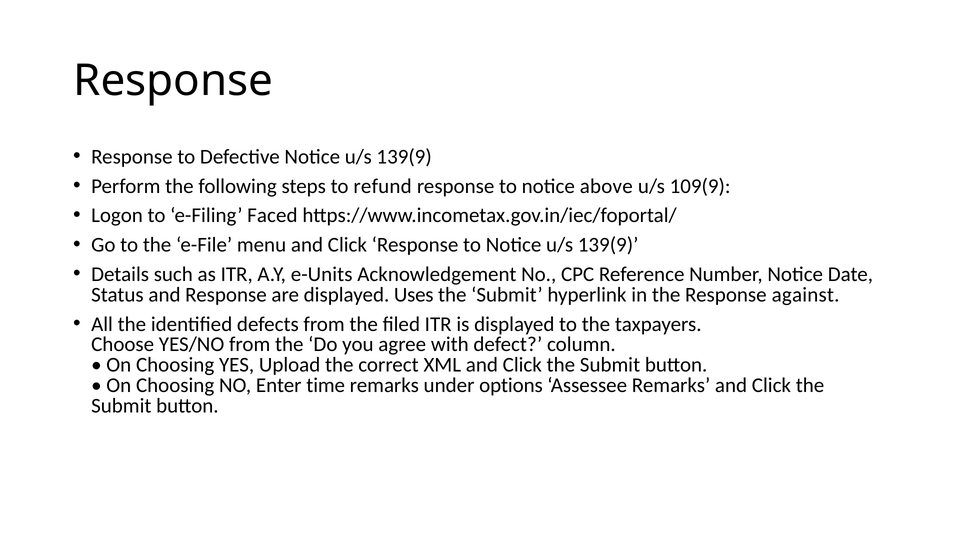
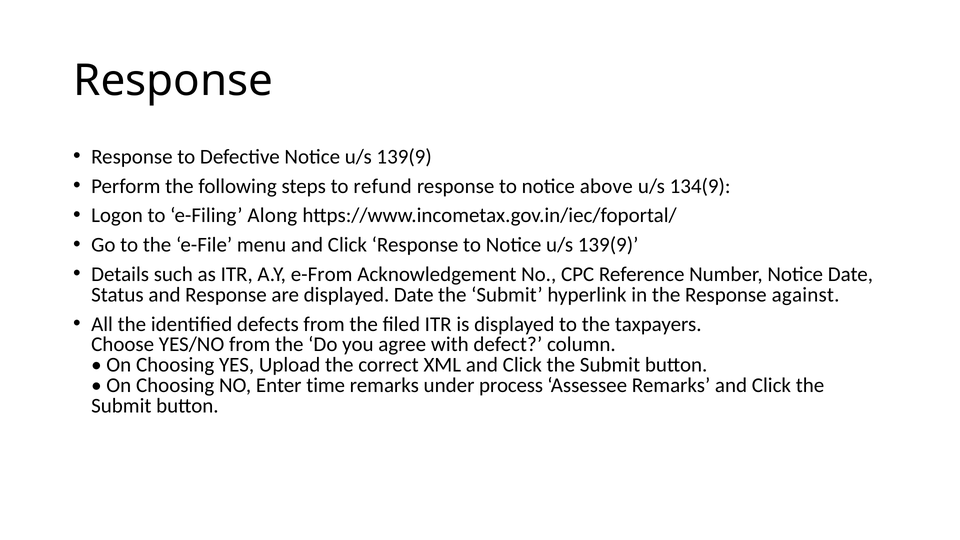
109(9: 109(9 -> 134(9
Faced: Faced -> Along
e-Units: e-Units -> e-From
displayed Uses: Uses -> Date
options: options -> process
